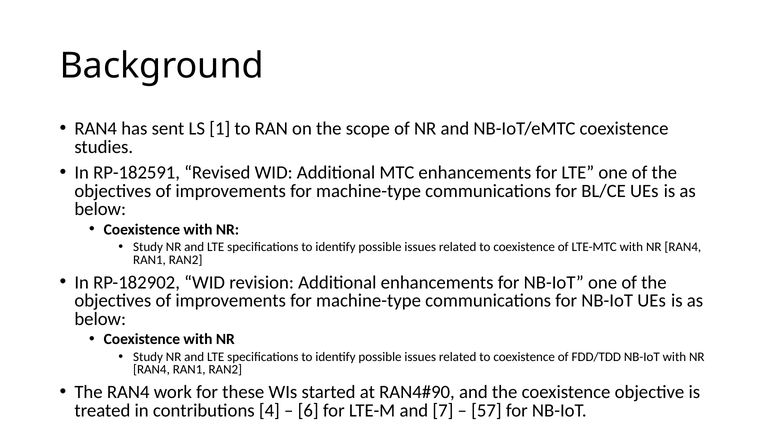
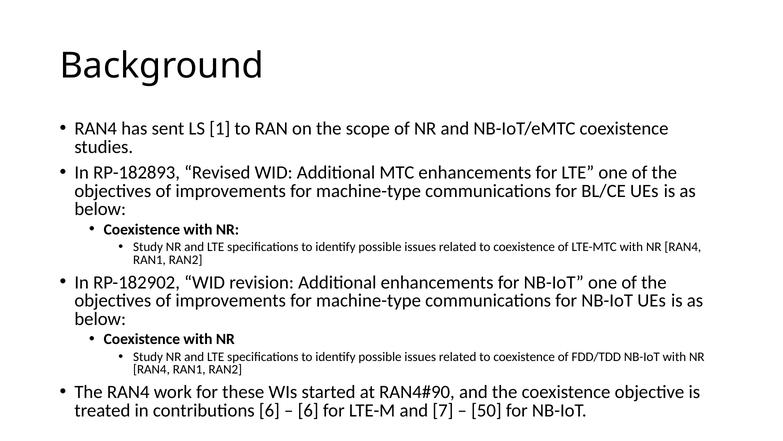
RP-182591: RP-182591 -> RP-182893
contributions 4: 4 -> 6
57: 57 -> 50
